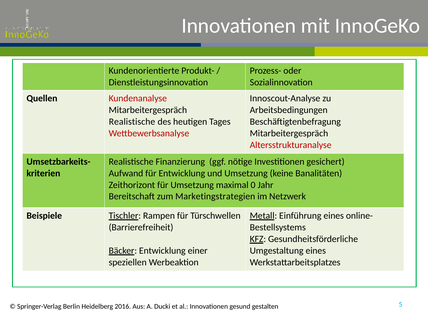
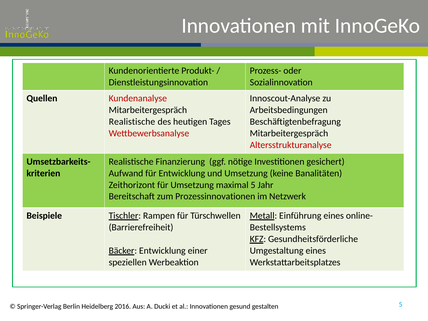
maximal 0: 0 -> 5
Marketingstrategien: Marketingstrategien -> Prozessinnovationen
